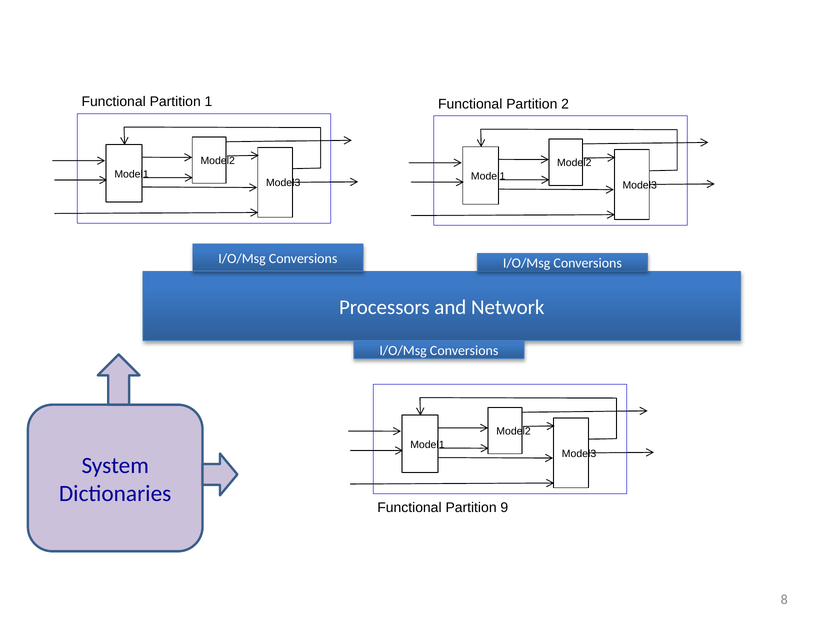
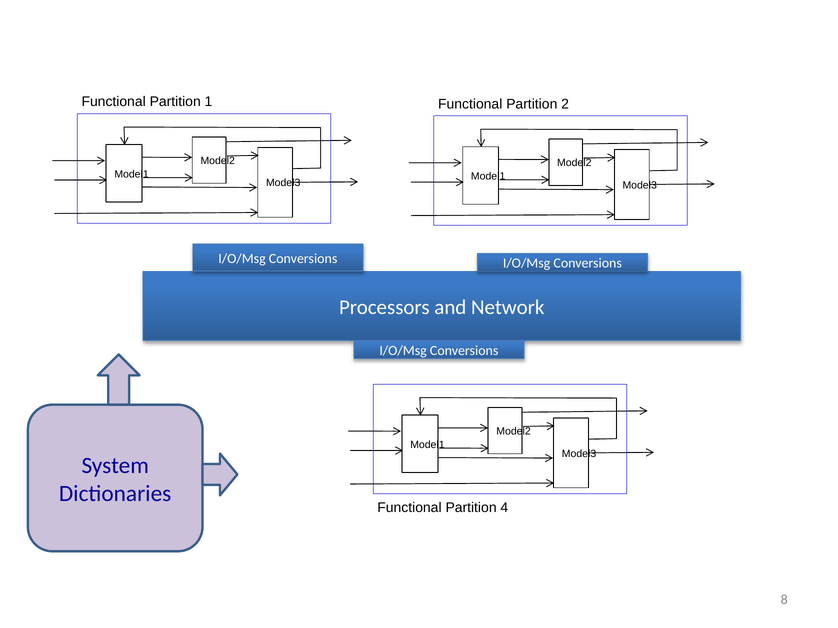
9: 9 -> 4
